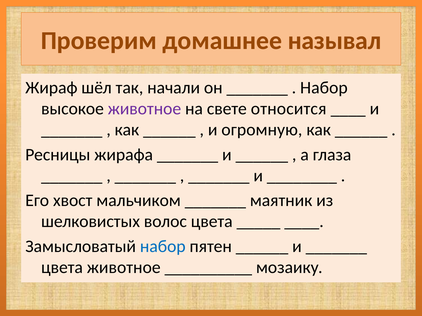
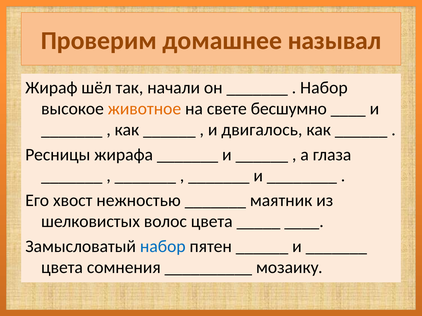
животное at (144, 109) colour: purple -> orange
относится: относится -> бесшумно
огромную: огромную -> двигалось
мальчиком: мальчиком -> нежностью
цвета животное: животное -> сомнения
